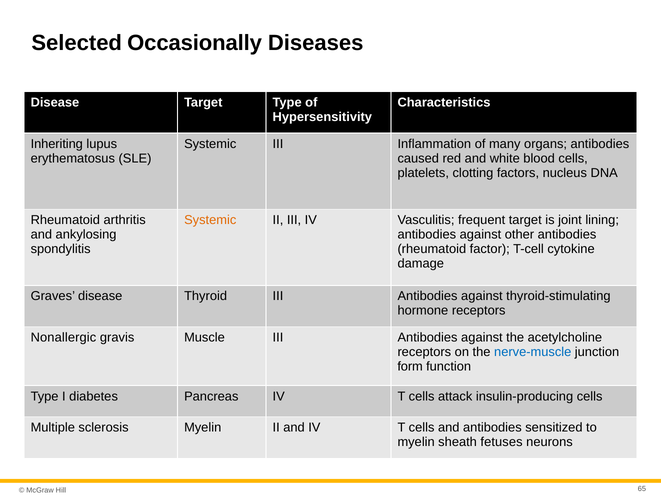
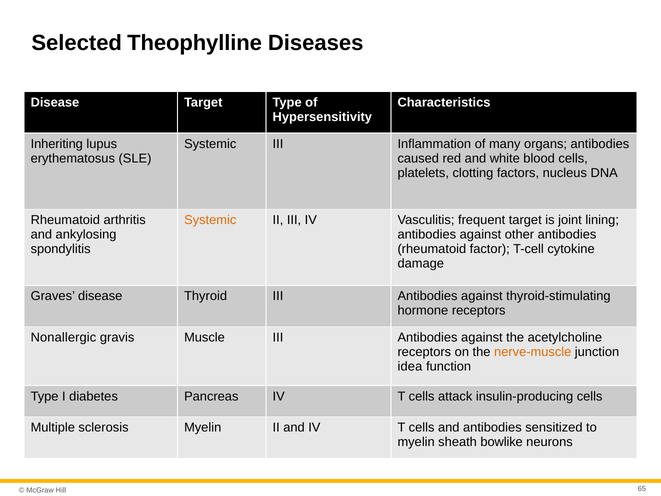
Occasionally: Occasionally -> Theophylline
nerve-muscle colour: blue -> orange
form: form -> idea
fetuses: fetuses -> bowlike
